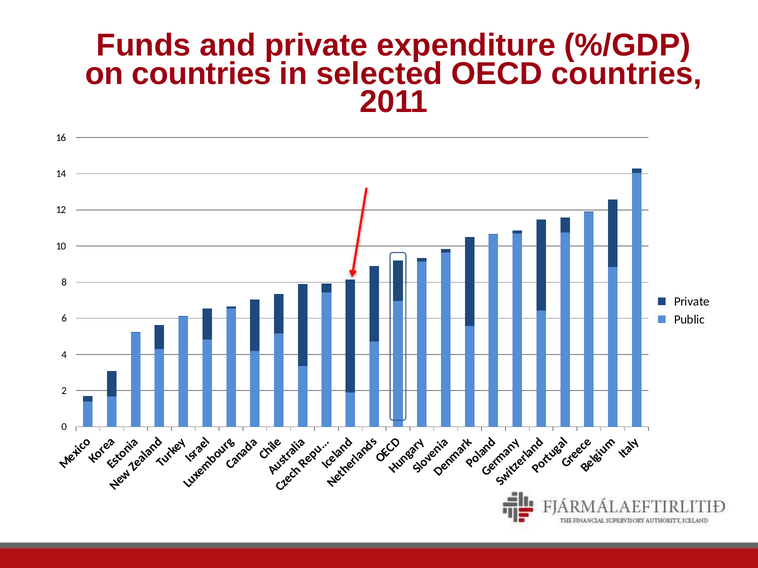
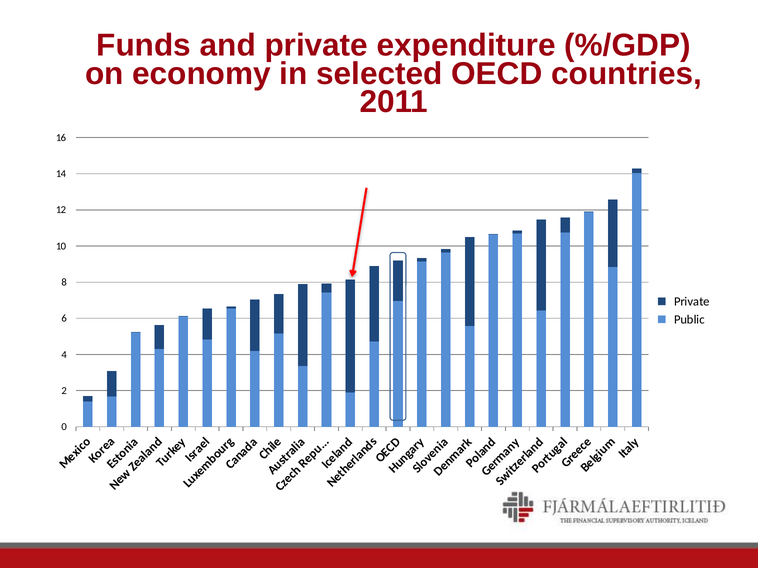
on countries: countries -> economy
